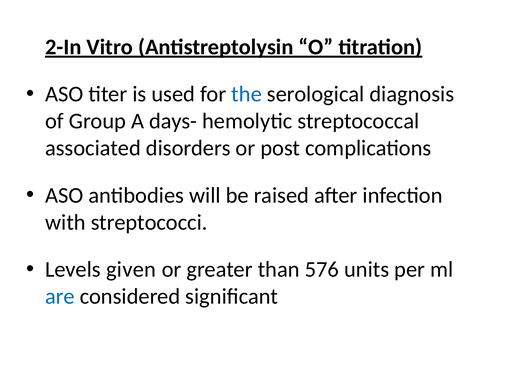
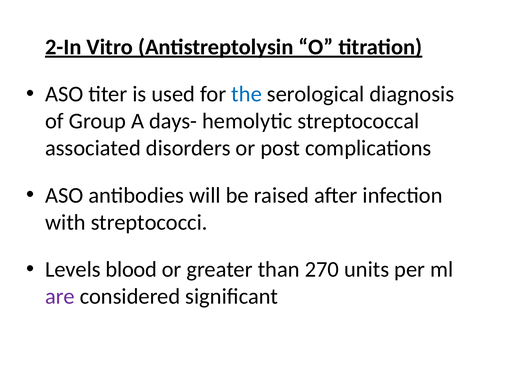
given: given -> blood
576: 576 -> 270
are colour: blue -> purple
